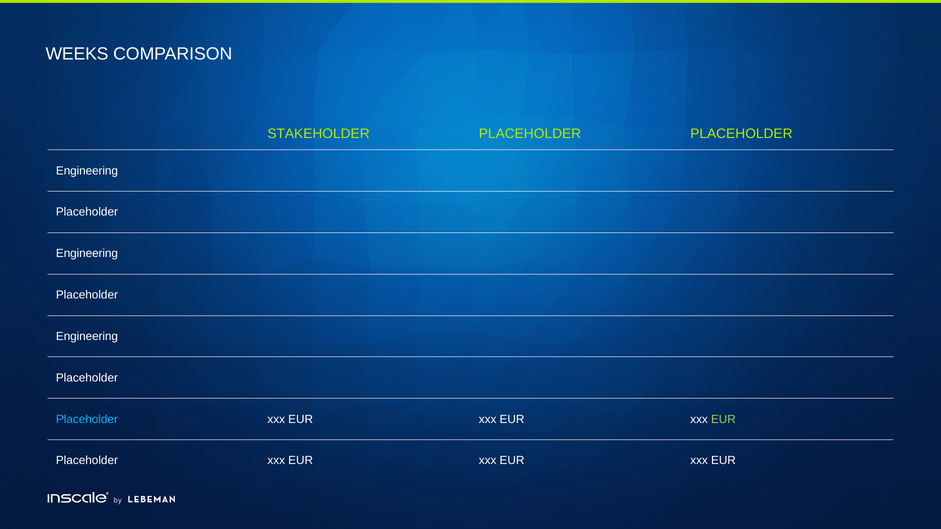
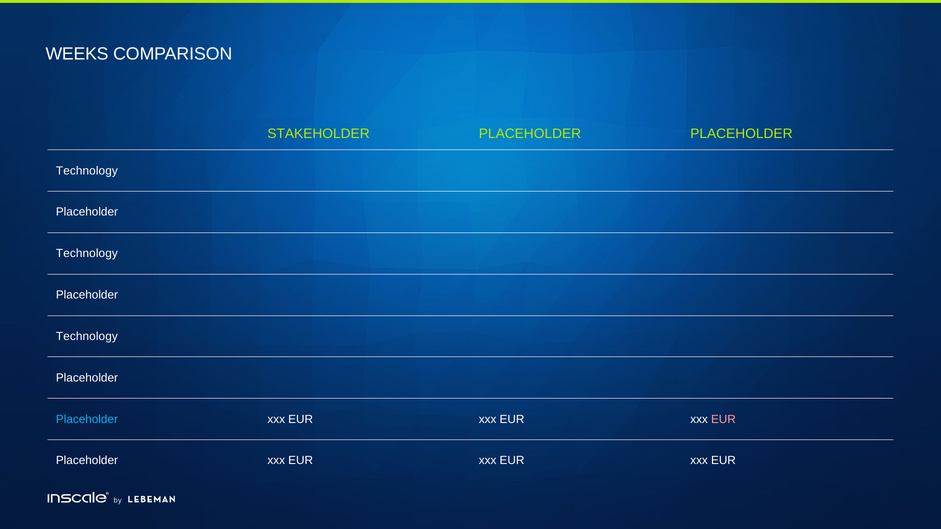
Engineering at (87, 171): Engineering -> Technology
Engineering at (87, 254): Engineering -> Technology
Engineering at (87, 337): Engineering -> Technology
EUR at (723, 420) colour: light green -> pink
